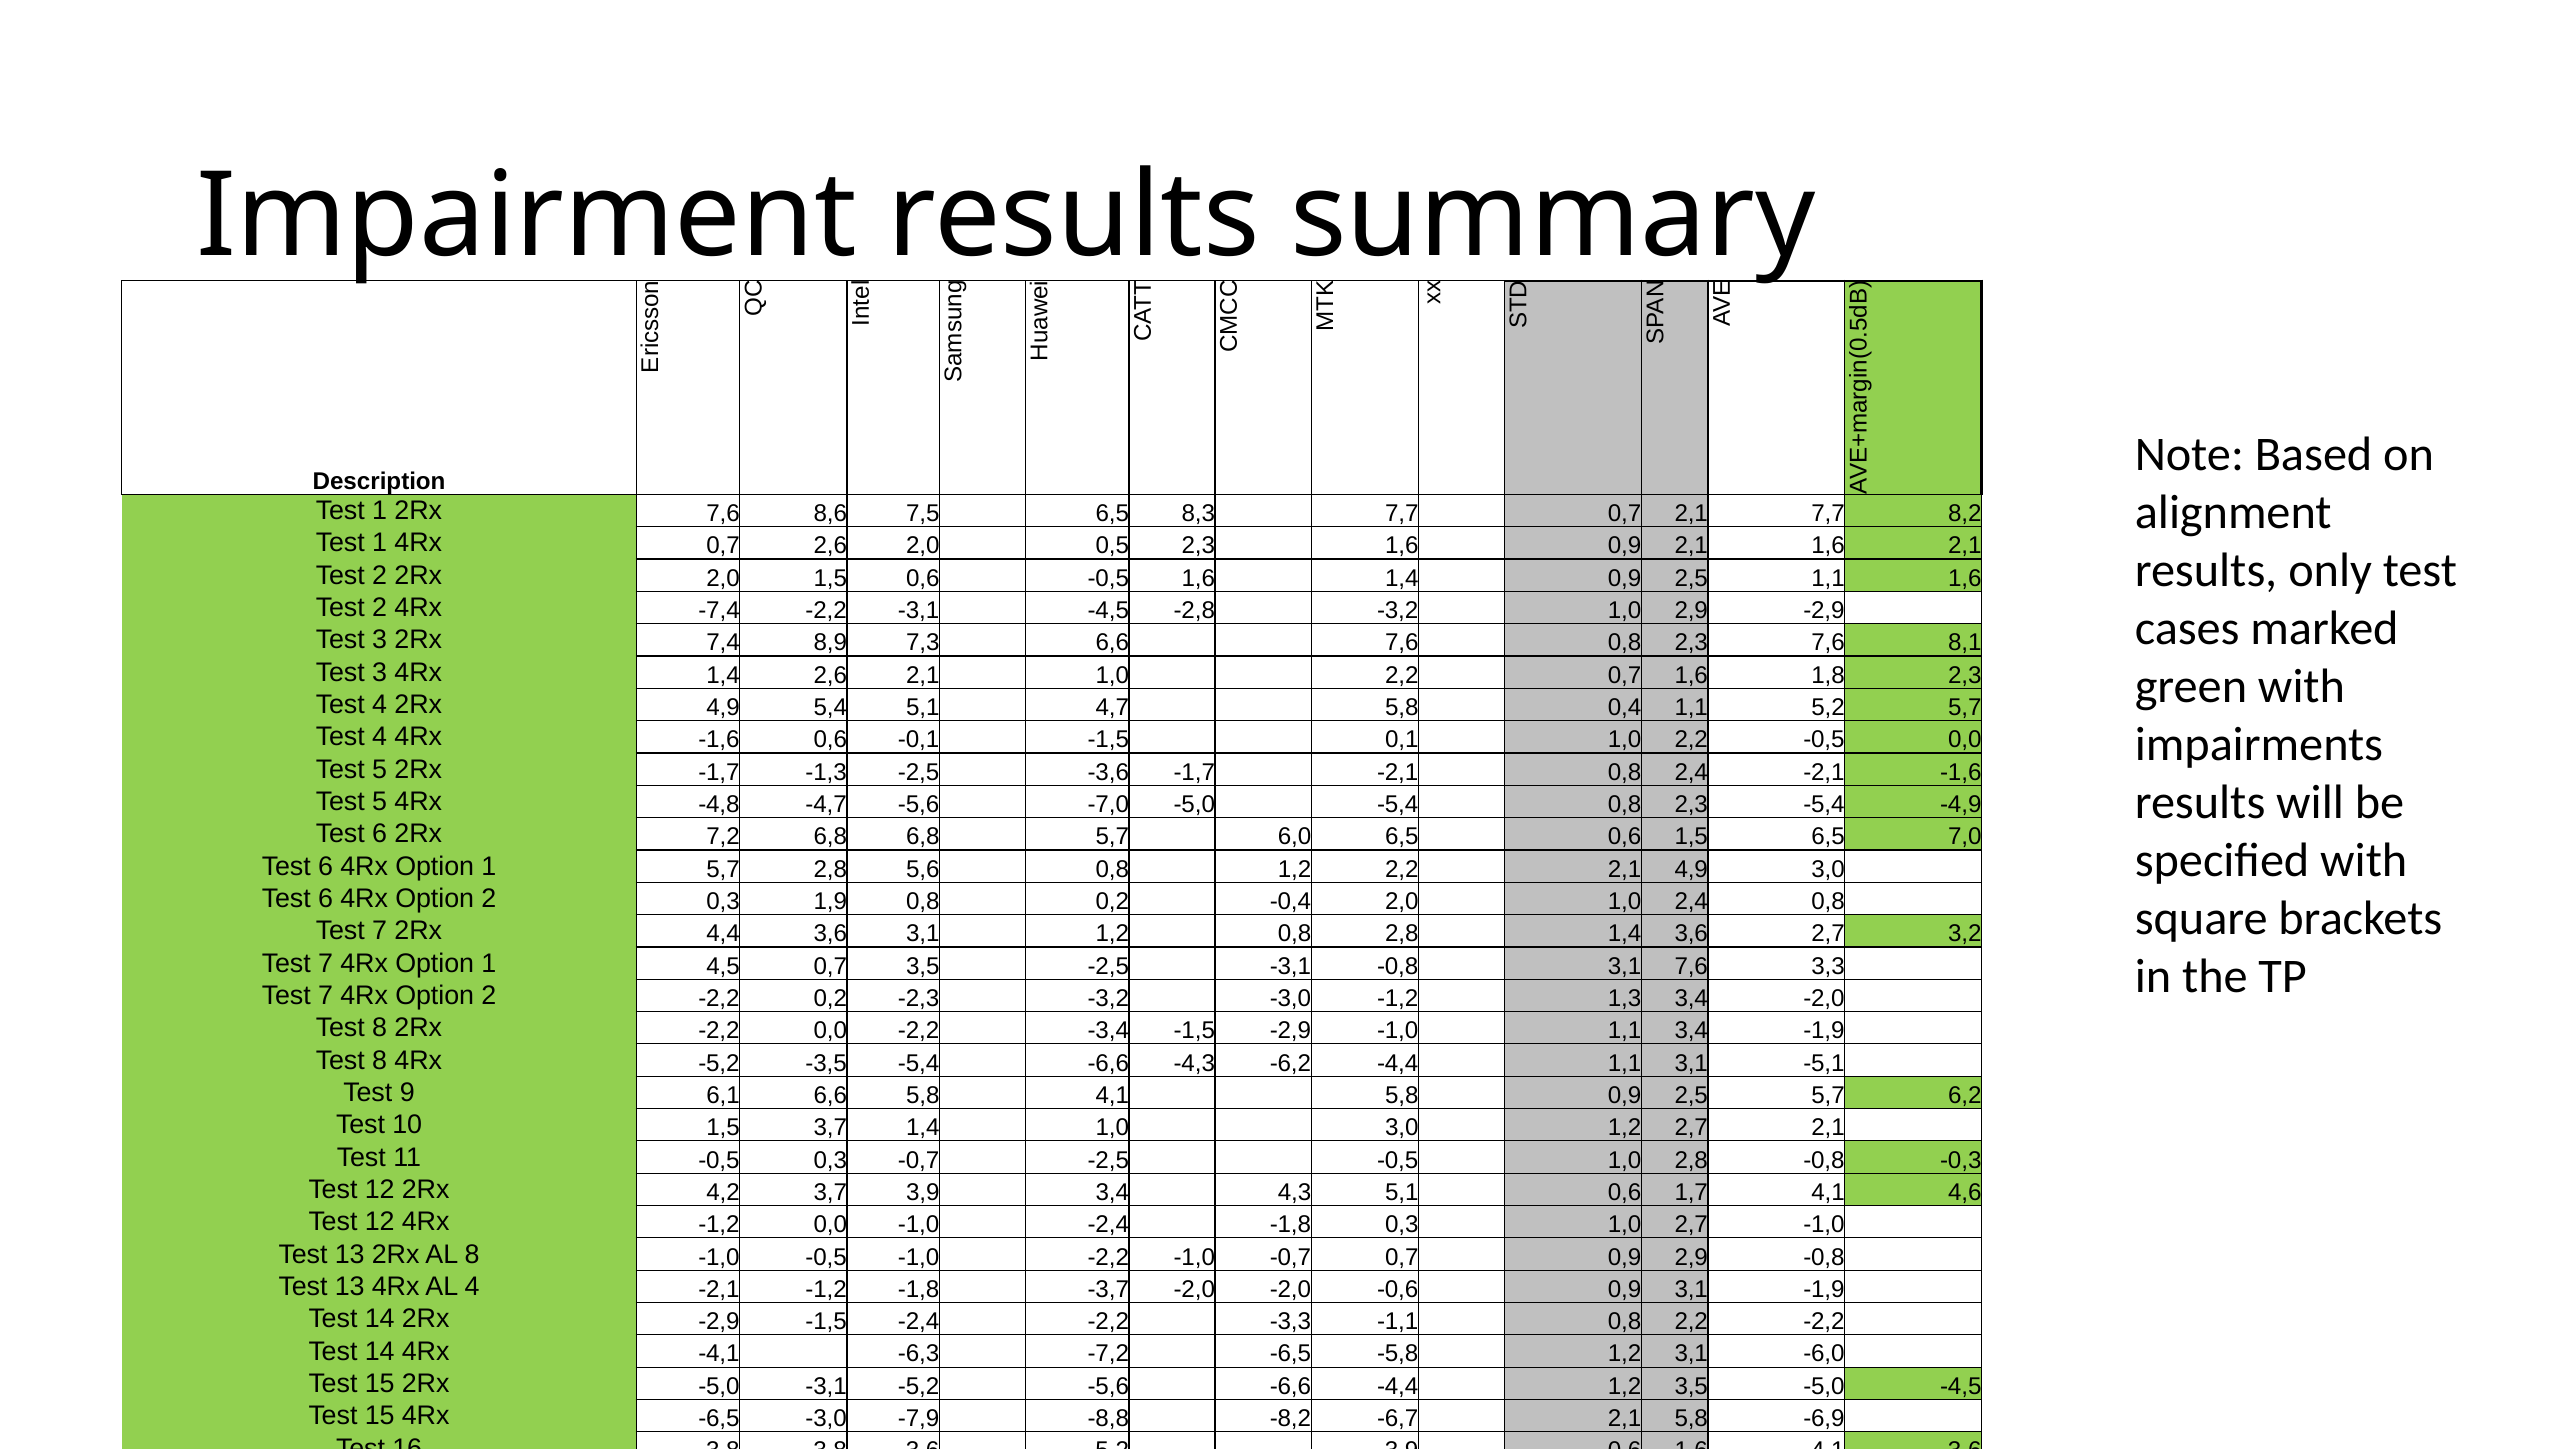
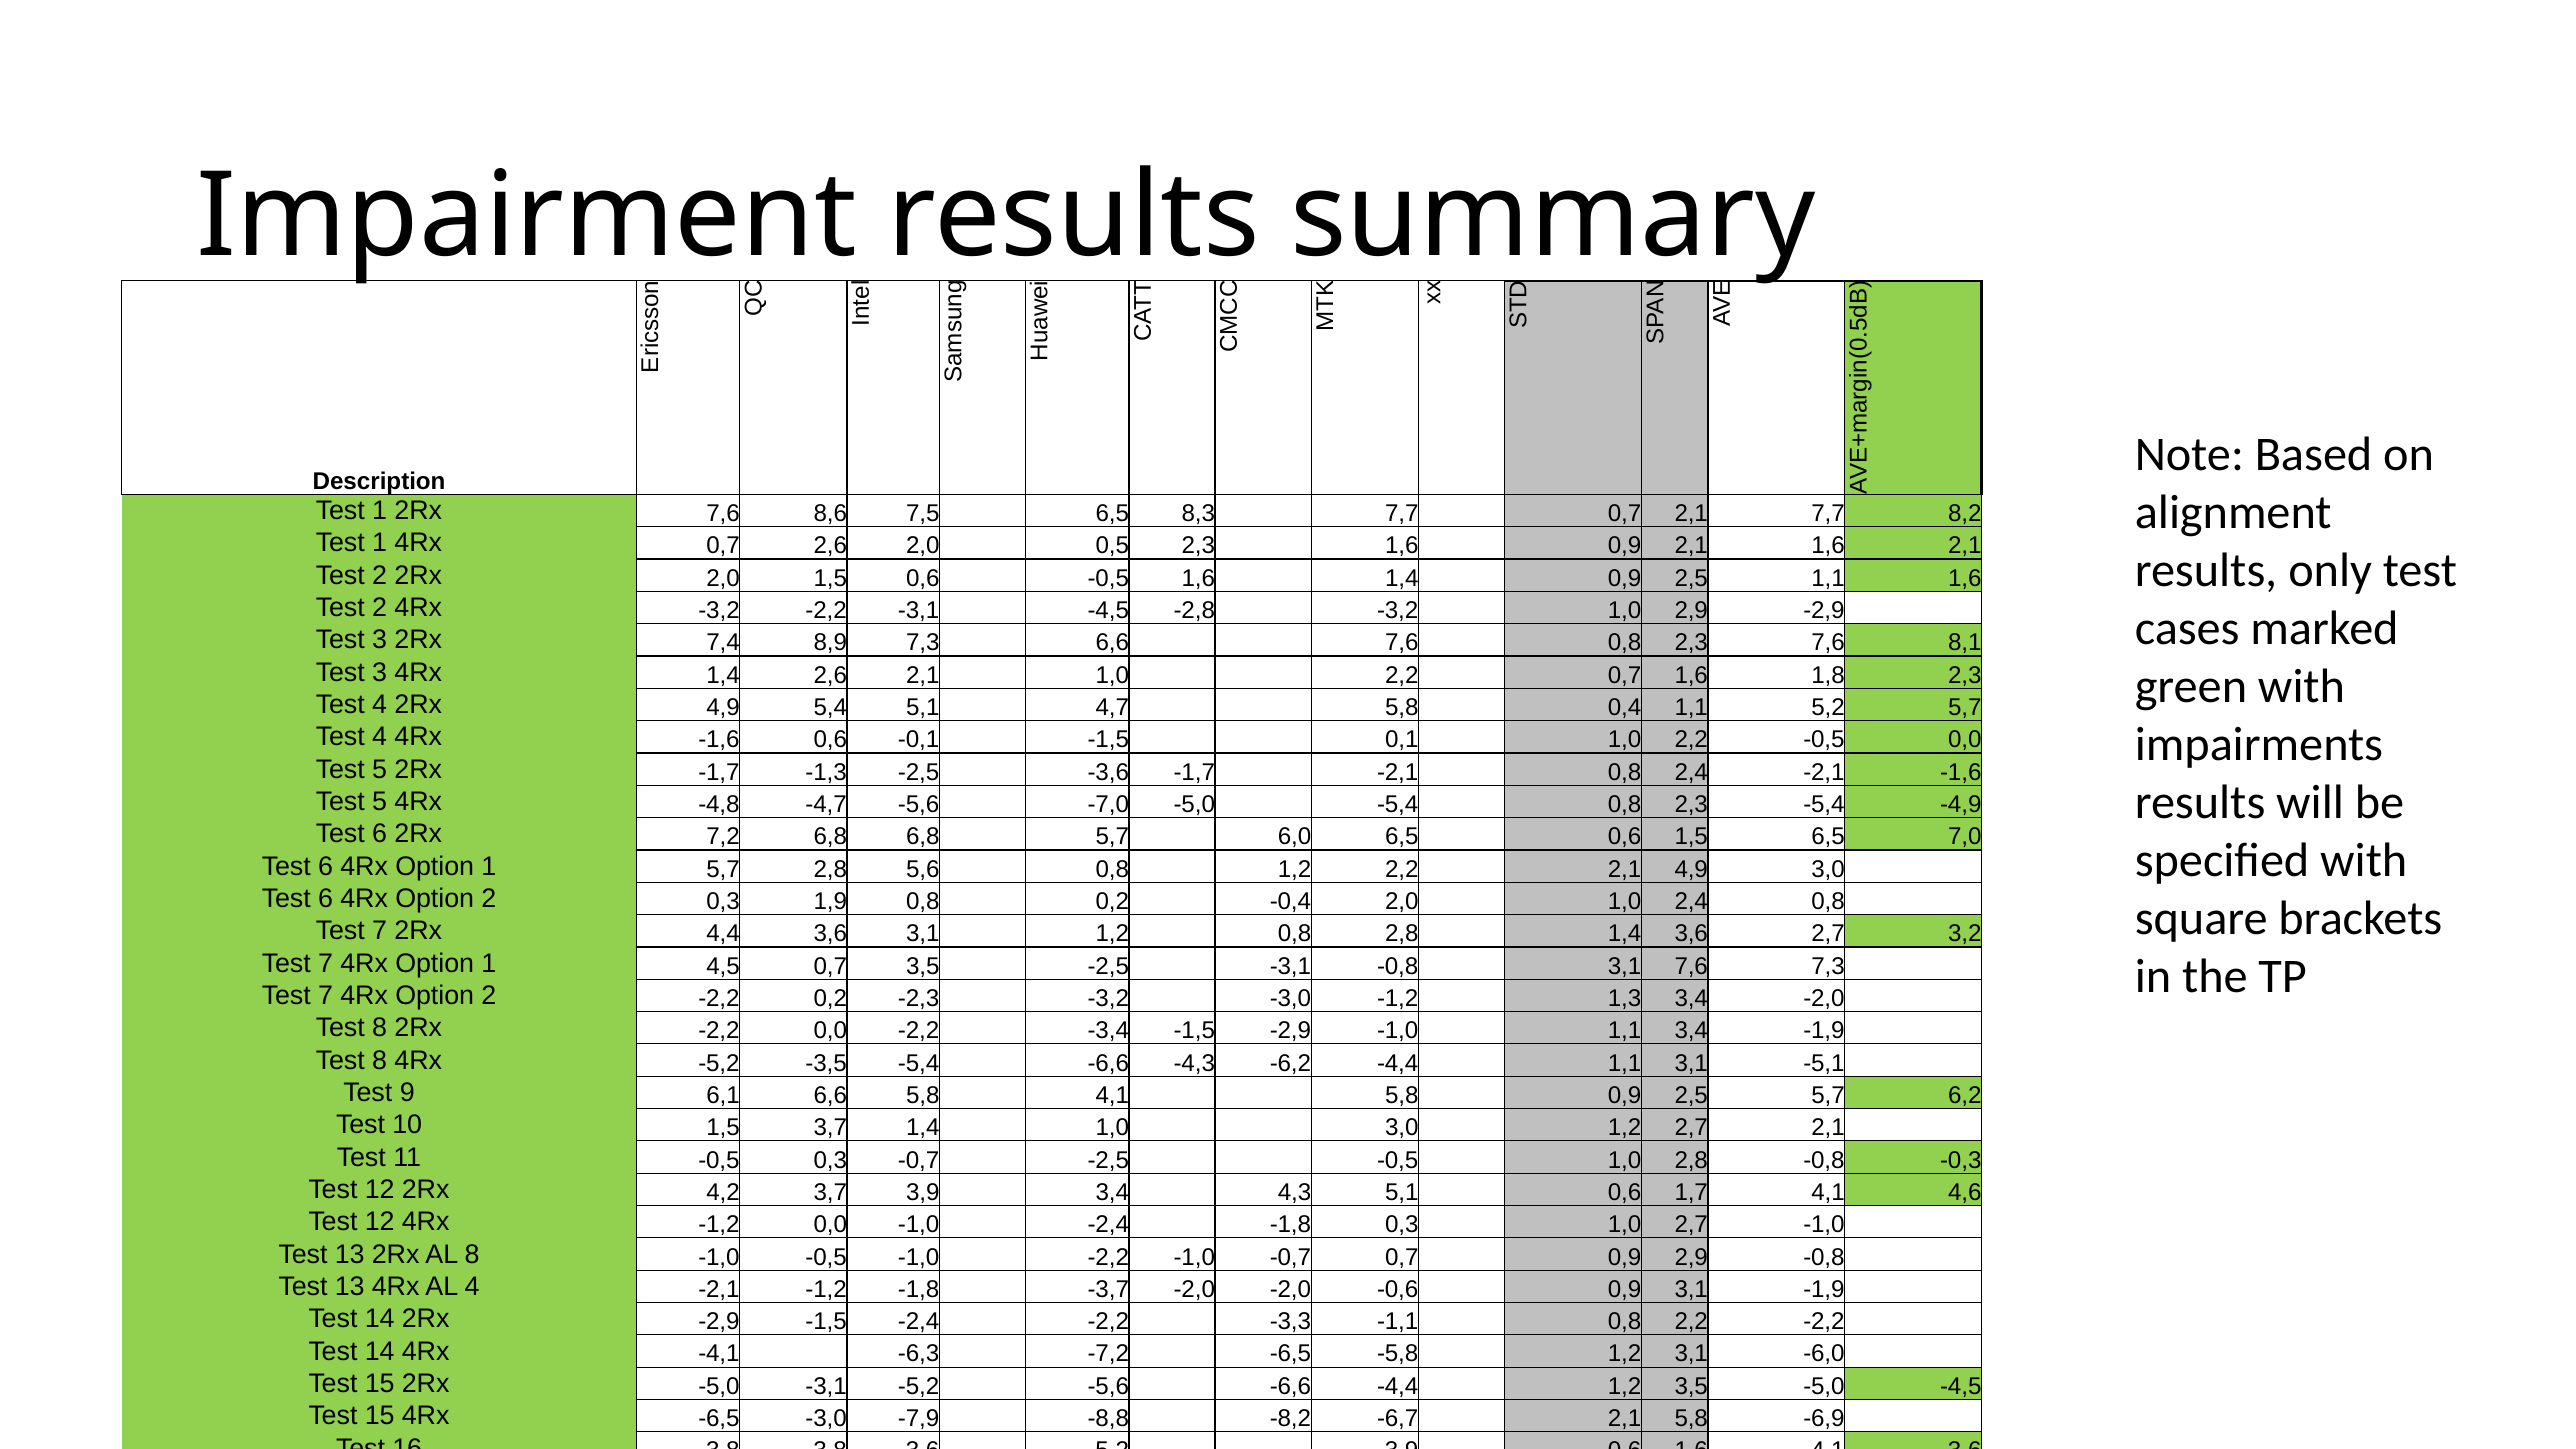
4Rx -7,4: -7,4 -> -3,2
7,6 3,3: 3,3 -> 7,3
